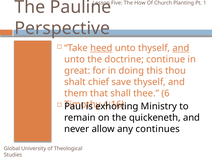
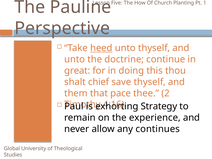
and at (181, 48) underline: present -> none
shall: shall -> pace
6: 6 -> 2
Ministry: Ministry -> Strategy
quickeneth: quickeneth -> experience
